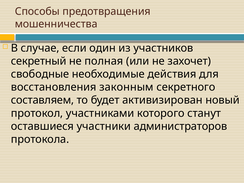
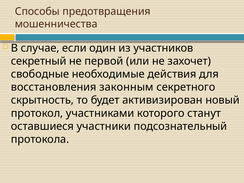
полная: полная -> первой
составляем: составляем -> скрытность
администраторов: администраторов -> подсознательный
